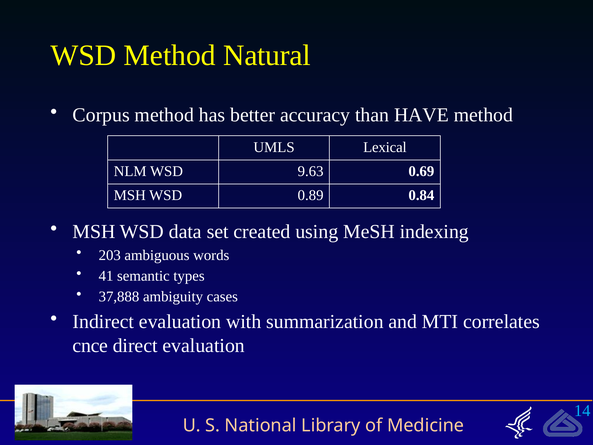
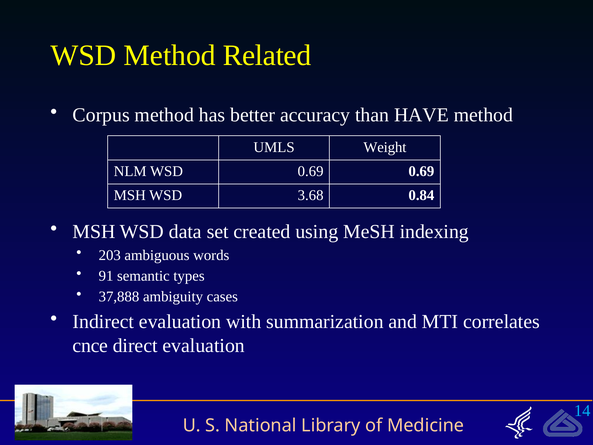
Natural: Natural -> Related
Lexical: Lexical -> Weight
WSD 9.63: 9.63 -> 0.69
0.89: 0.89 -> 3.68
41: 41 -> 91
